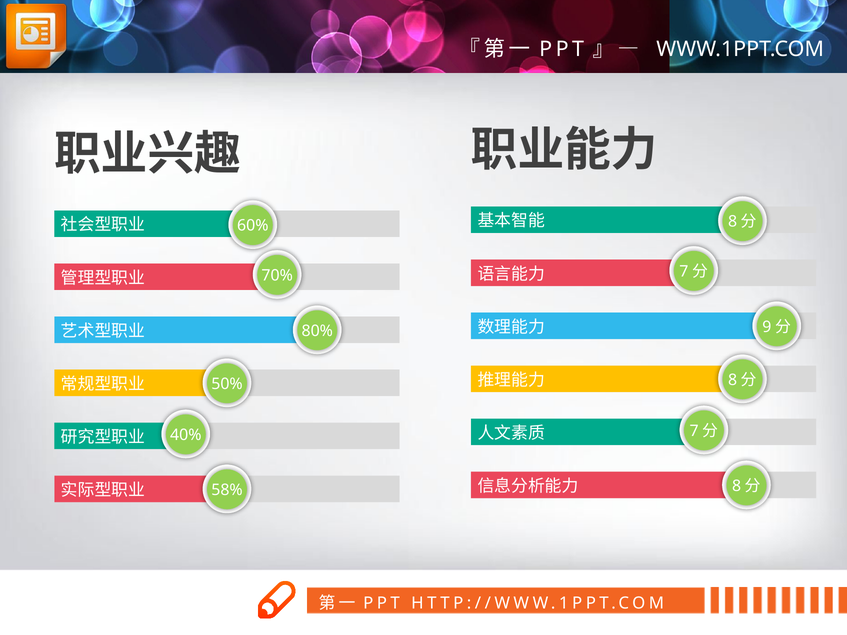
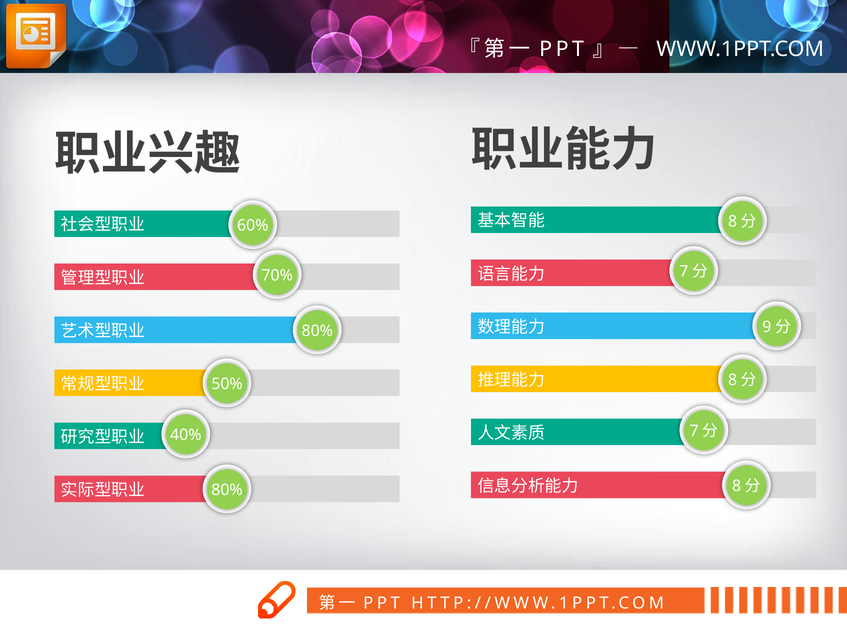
58% at (227, 490): 58% -> 80%
